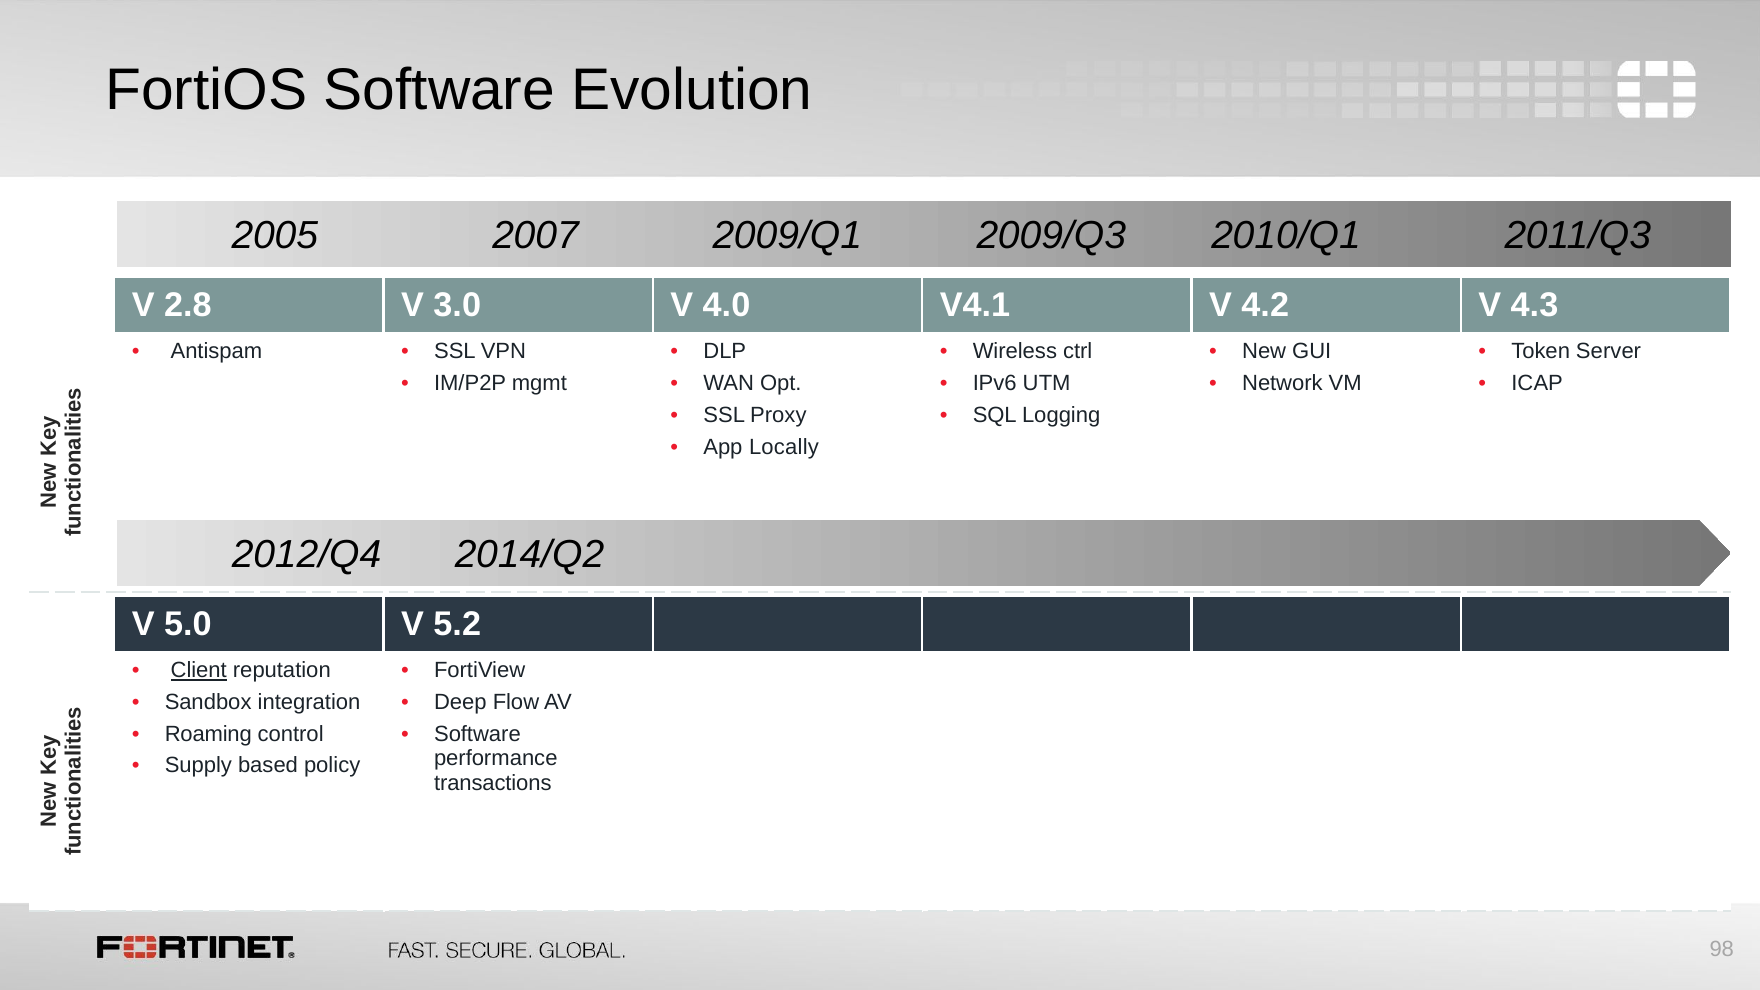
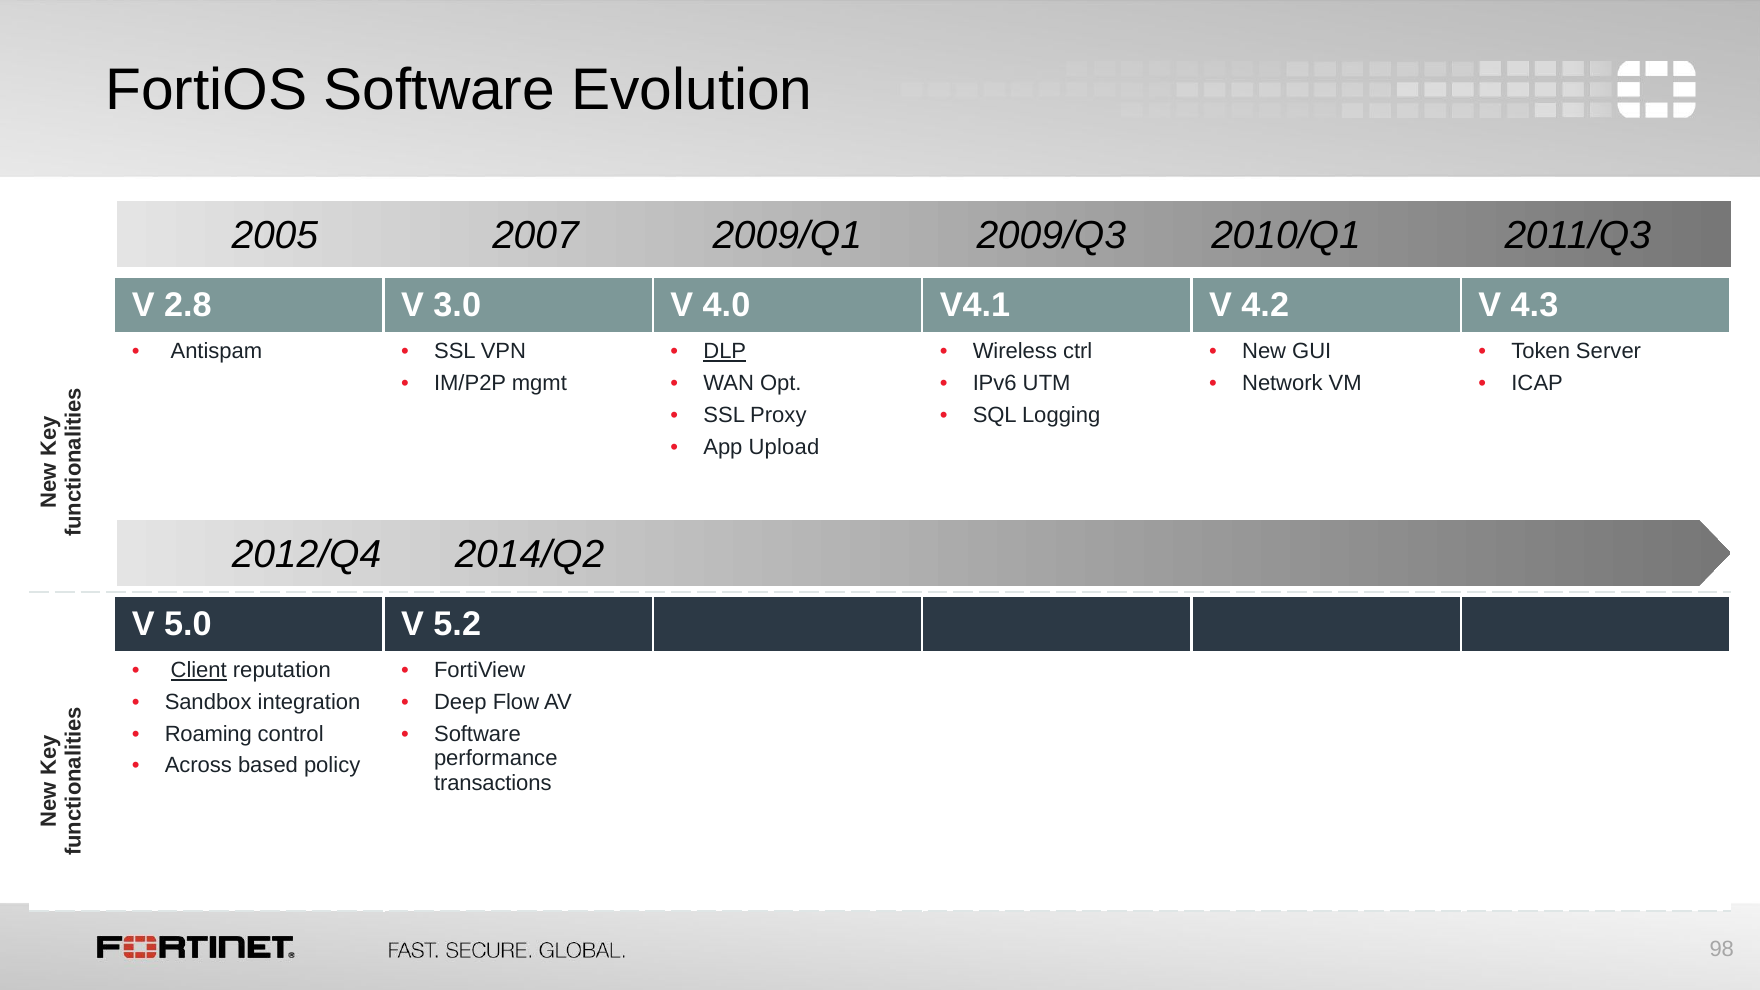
DLP underline: none -> present
Locally: Locally -> Upload
Supply: Supply -> Across
